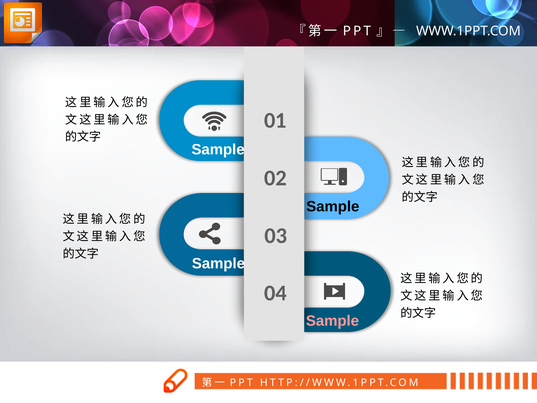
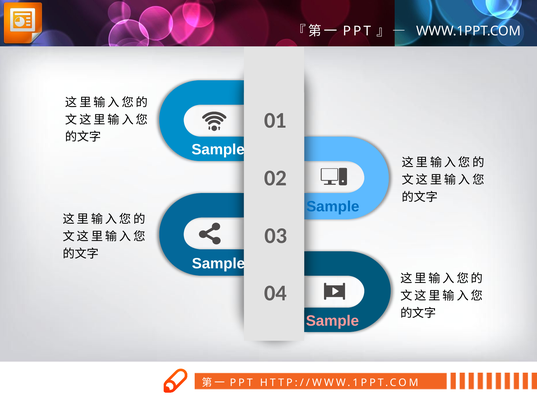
Sample at (333, 207) colour: black -> blue
